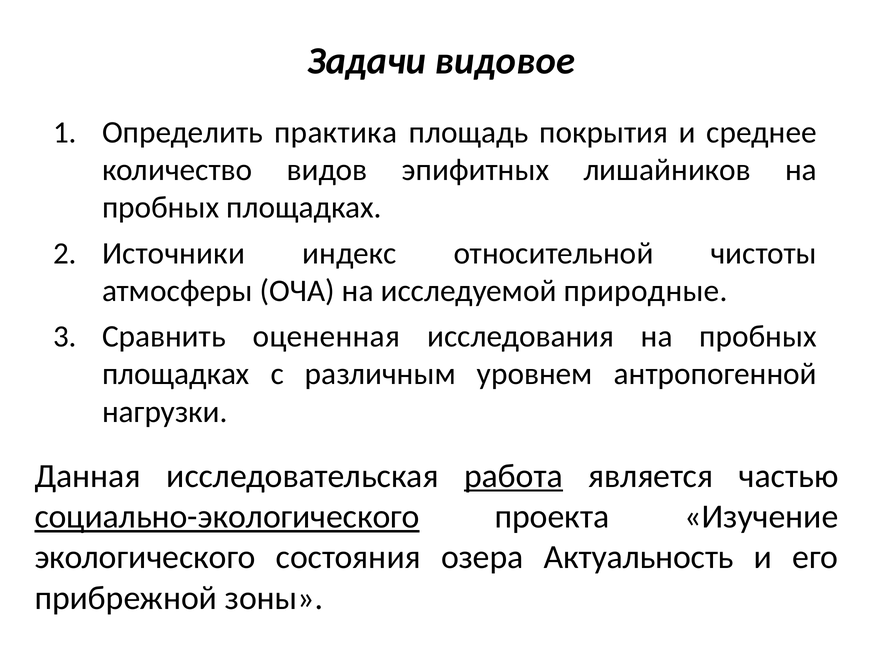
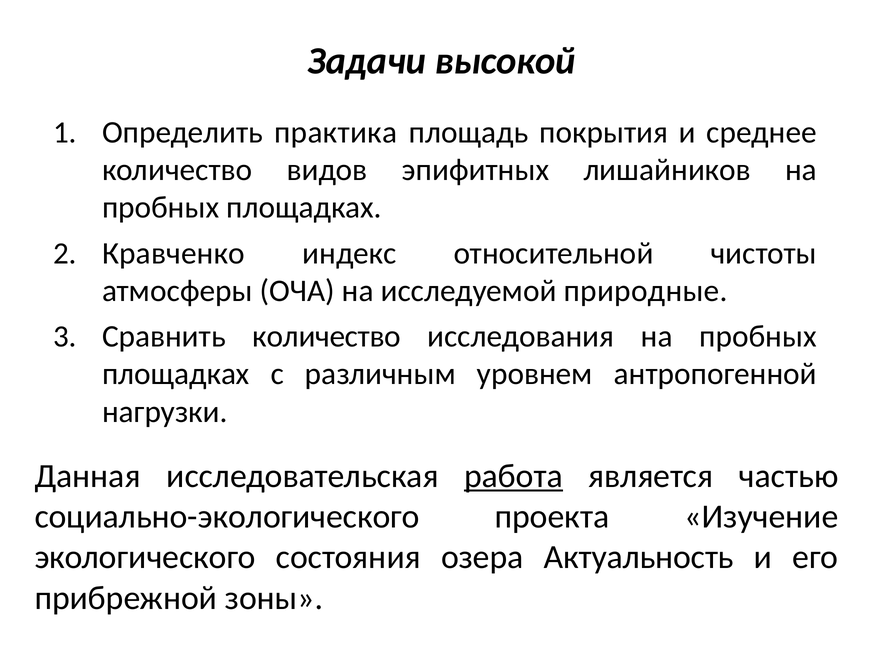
видовое: видовое -> высокой
Источники: Источники -> Кравченко
Сравнить оцененная: оцененная -> количество
социально-экологического underline: present -> none
